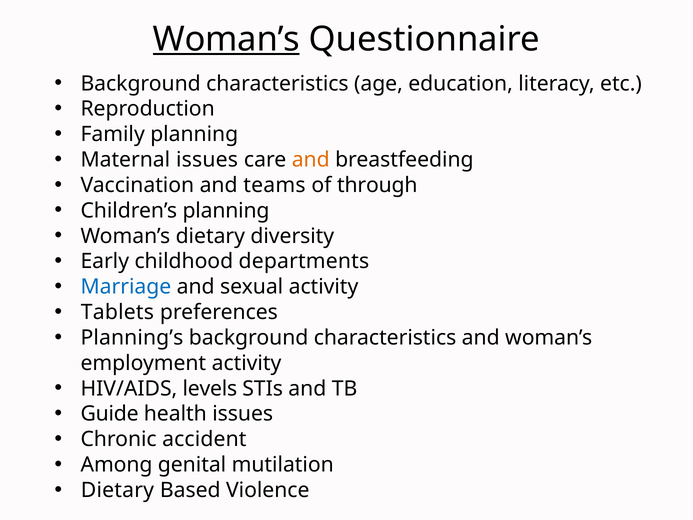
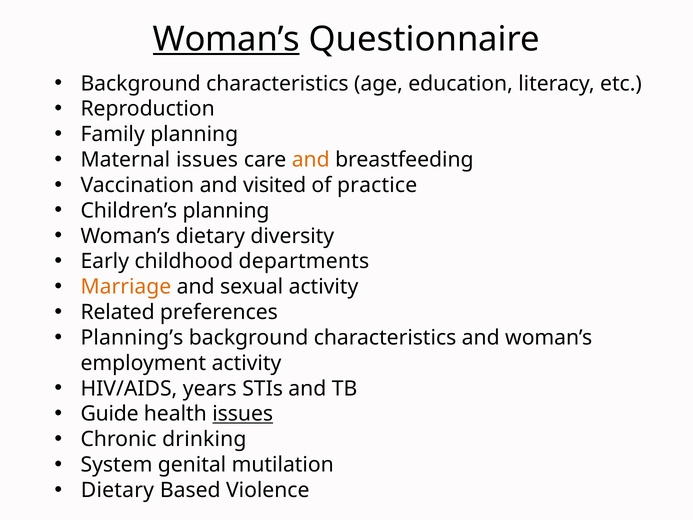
teams: teams -> visited
through: through -> practice
Marriage colour: blue -> orange
Tablets: Tablets -> Related
levels: levels -> years
issues at (243, 414) underline: none -> present
accident: accident -> drinking
Among: Among -> System
